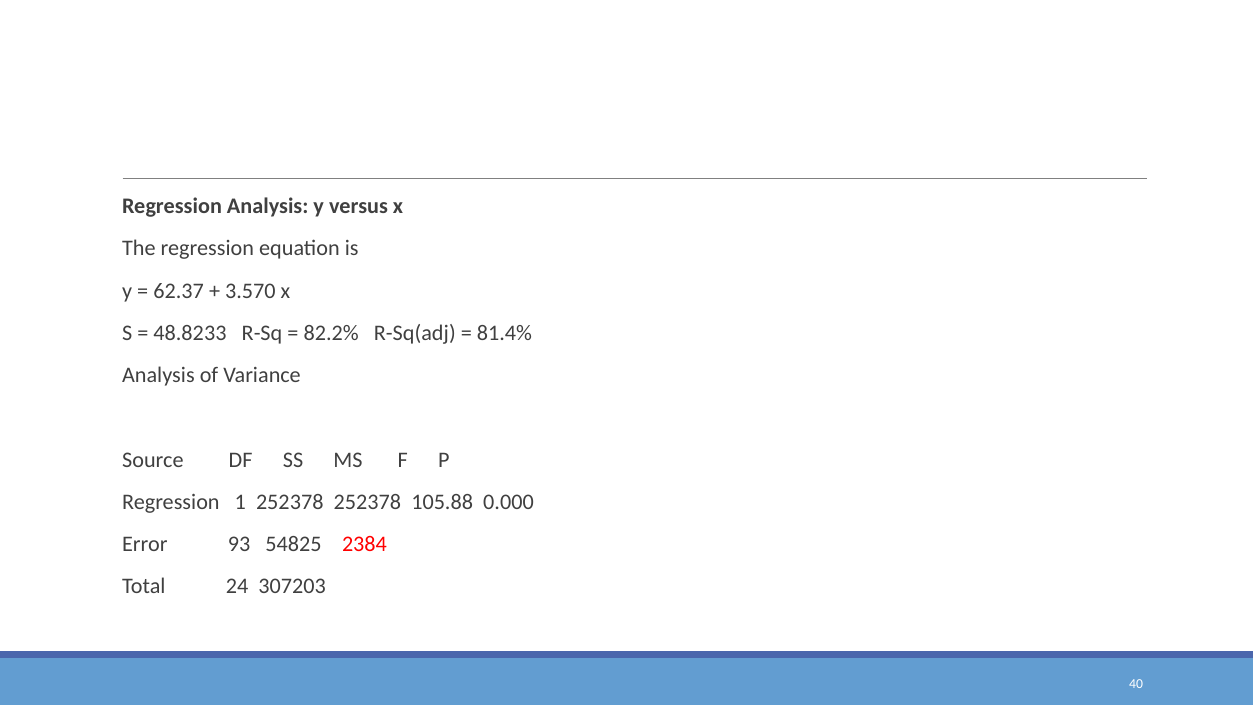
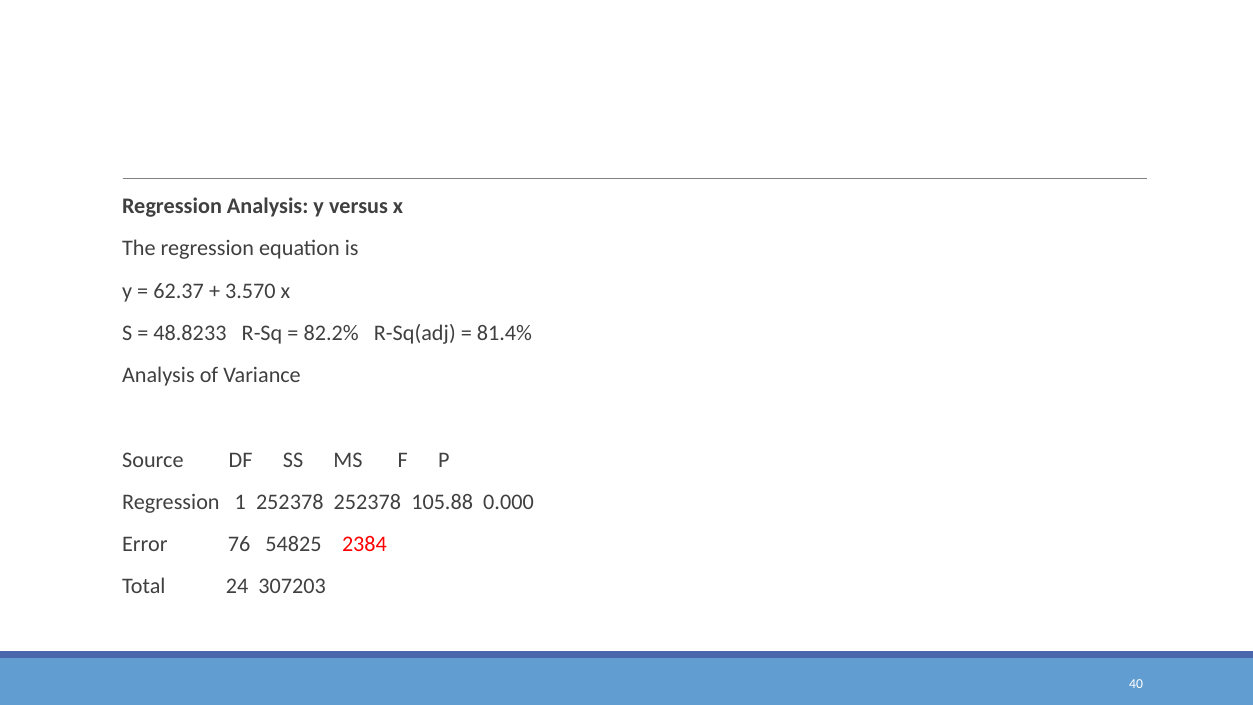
93: 93 -> 76
